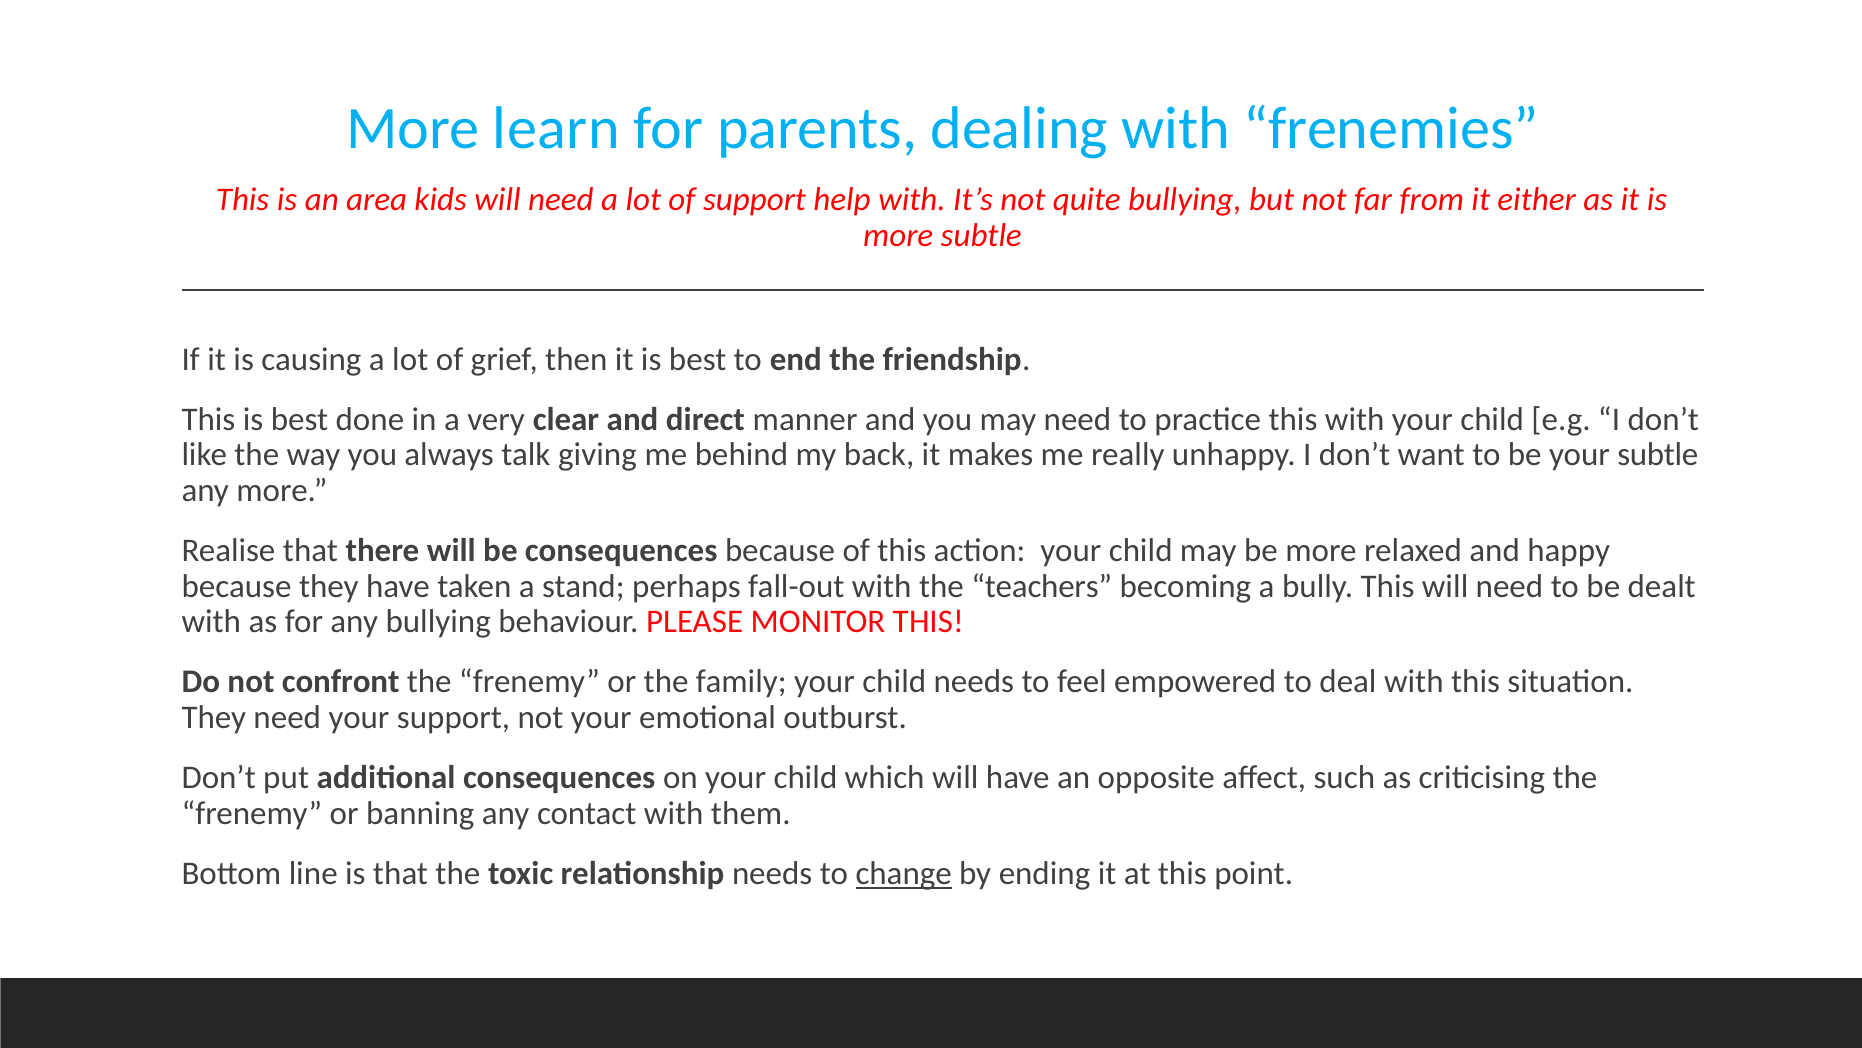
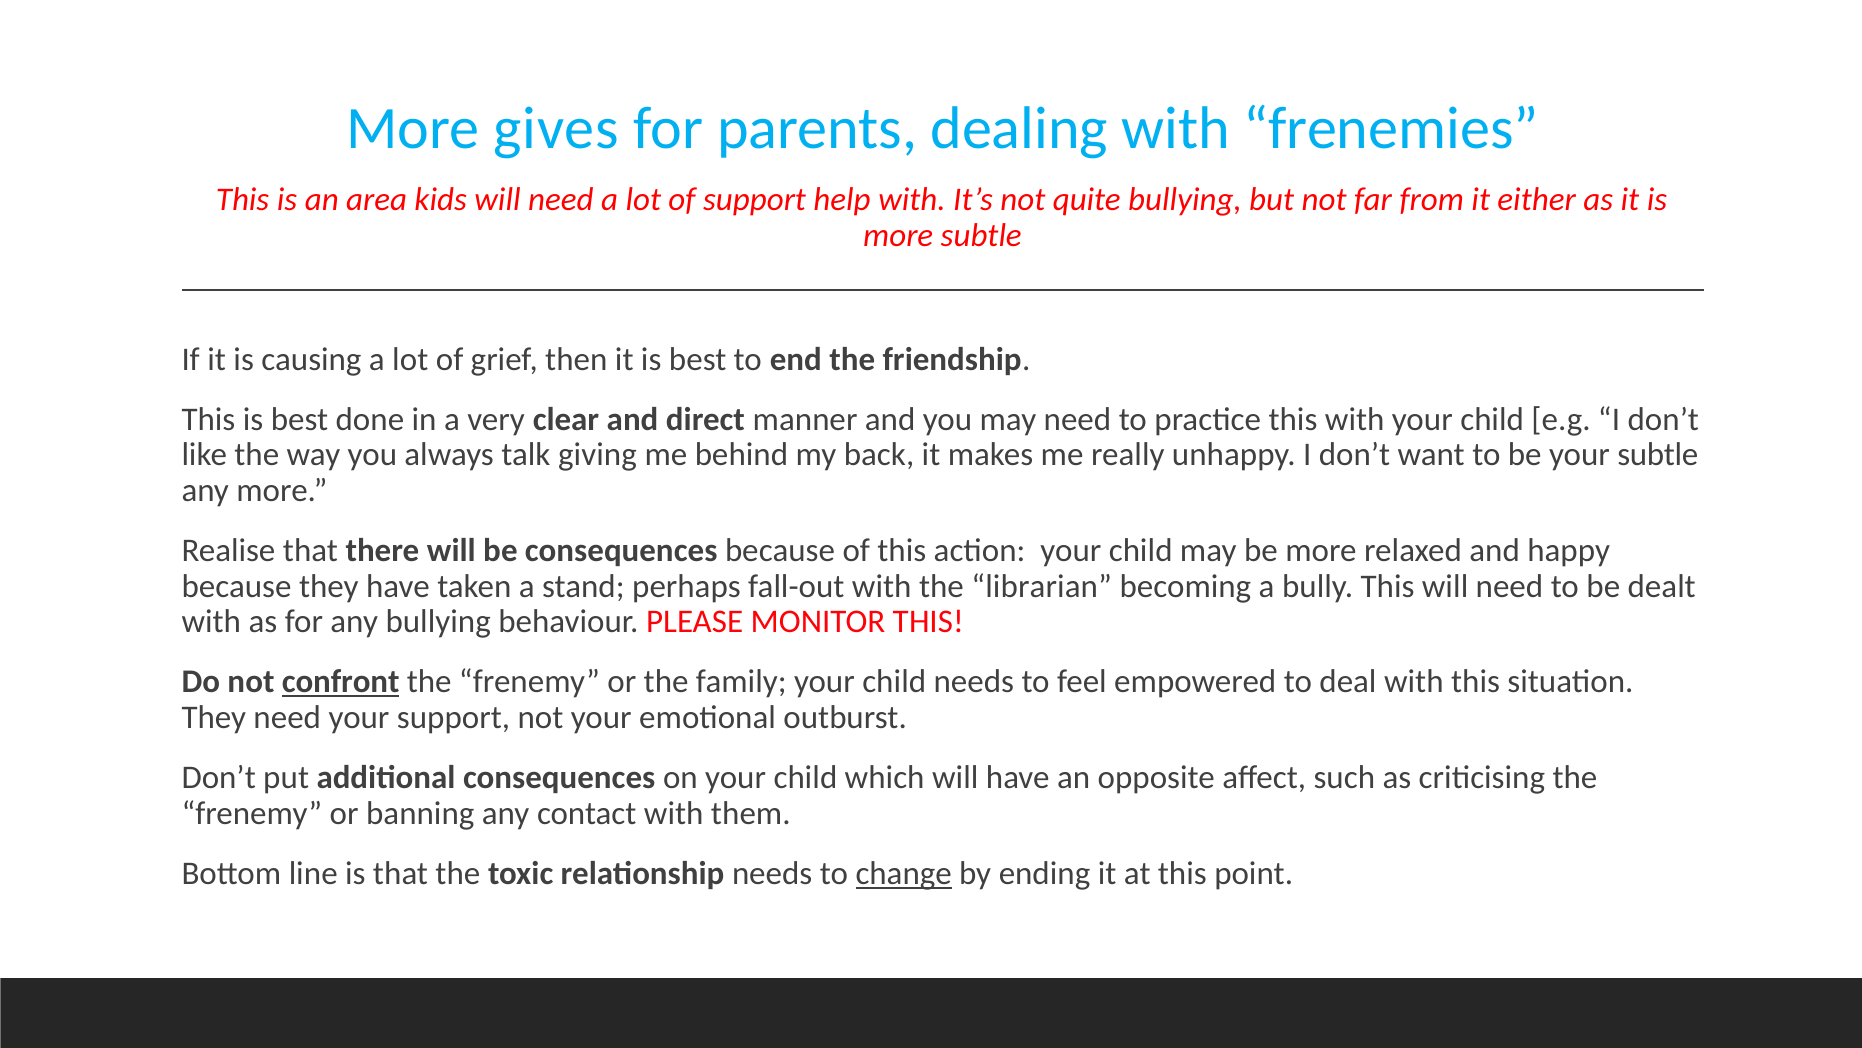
learn: learn -> gives
teachers: teachers -> librarian
confront underline: none -> present
